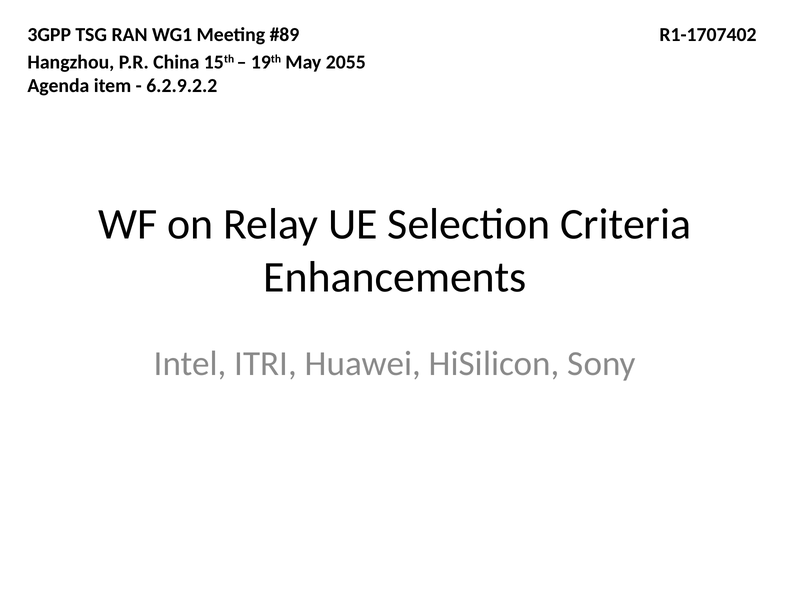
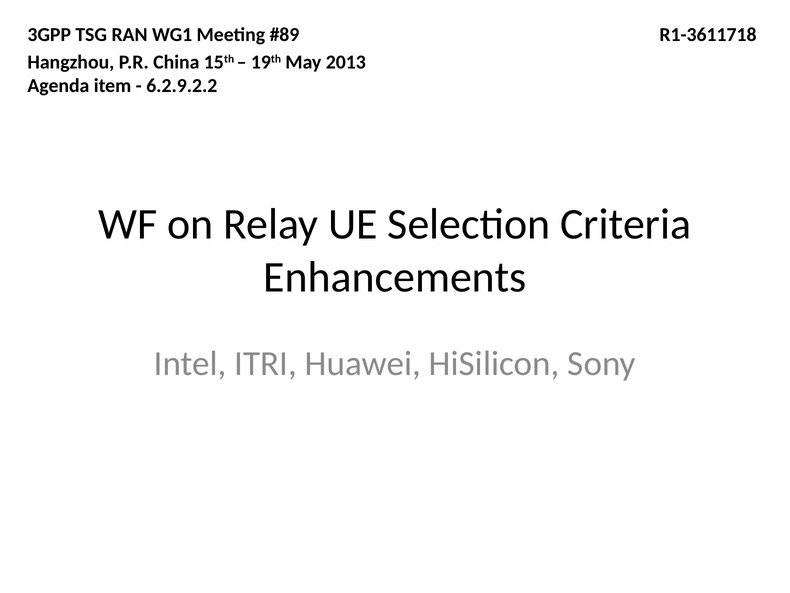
R1-1707402: R1-1707402 -> R1-3611718
2055: 2055 -> 2013
